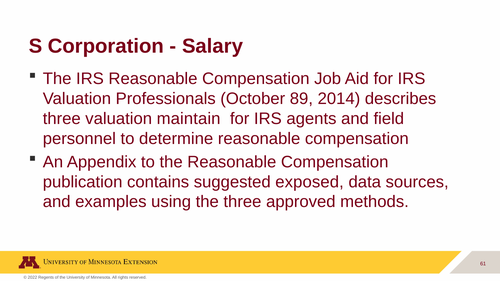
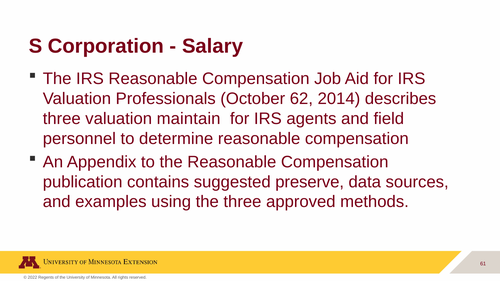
89: 89 -> 62
exposed: exposed -> preserve
